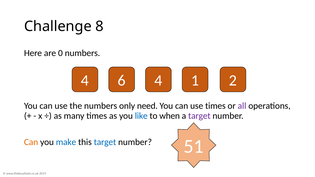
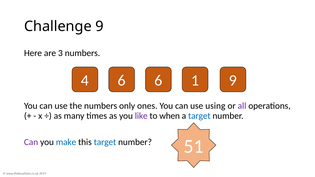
Challenge 8: 8 -> 9
0: 0 -> 3
6 4: 4 -> 6
1 2: 2 -> 9
need: need -> ones
use times: times -> using
like colour: blue -> purple
target at (199, 116) colour: purple -> blue
Can at (31, 142) colour: orange -> purple
